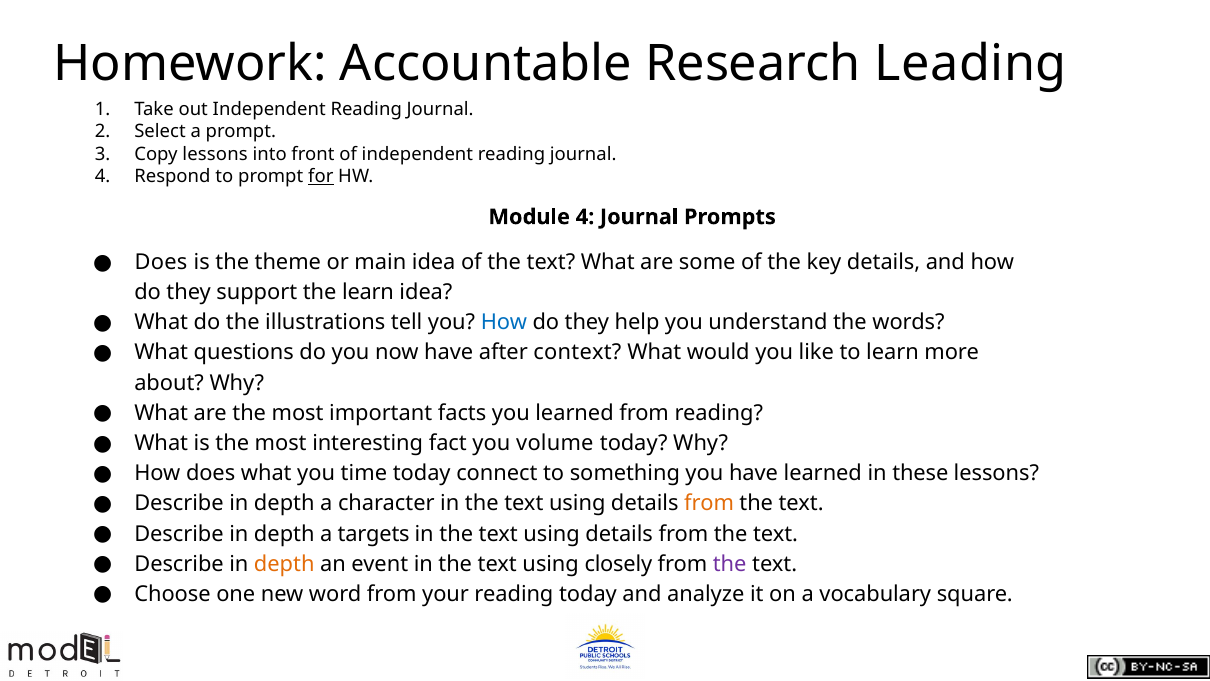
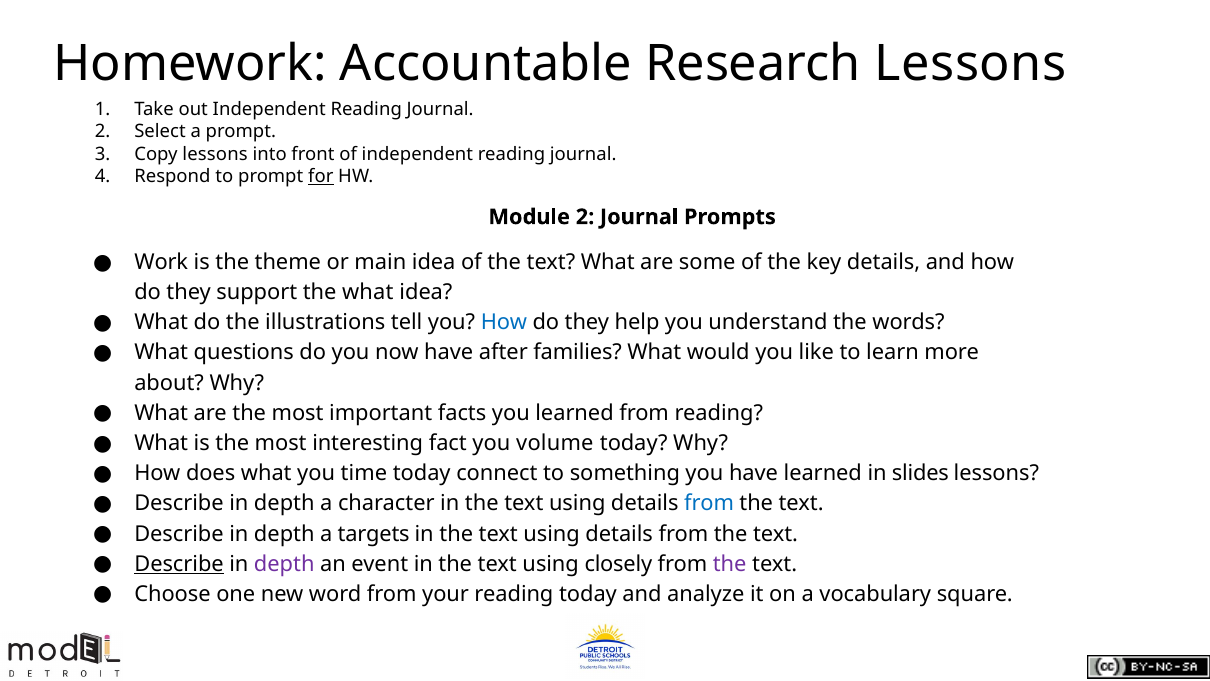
Research Leading: Leading -> Lessons
Module 4: 4 -> 2
Does at (161, 262): Does -> Work
the learn: learn -> what
context: context -> families
these: these -> slides
from at (709, 503) colour: orange -> blue
Describe at (179, 564) underline: none -> present
depth at (284, 564) colour: orange -> purple
